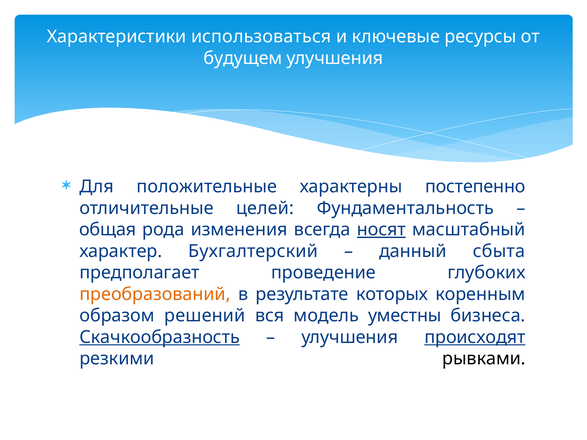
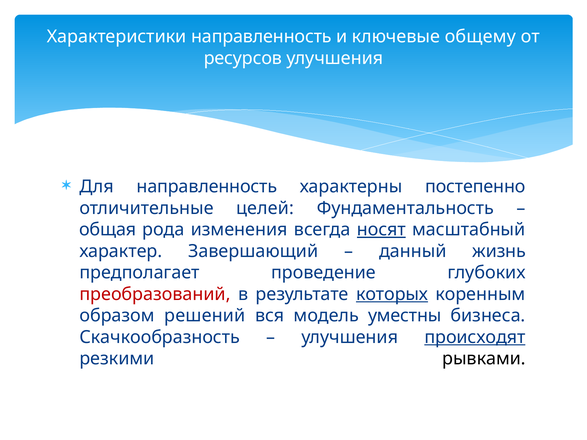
Характеристики использоваться: использоваться -> направленность
ресурсы: ресурсы -> общему
будущем: будущем -> ресурсов
Для положительные: положительные -> направленность
Бухгалтерский: Бухгалтерский -> Завершающий
сбыта: сбыта -> жизнь
преобразований colour: orange -> red
которых underline: none -> present
Скачкообразность underline: present -> none
